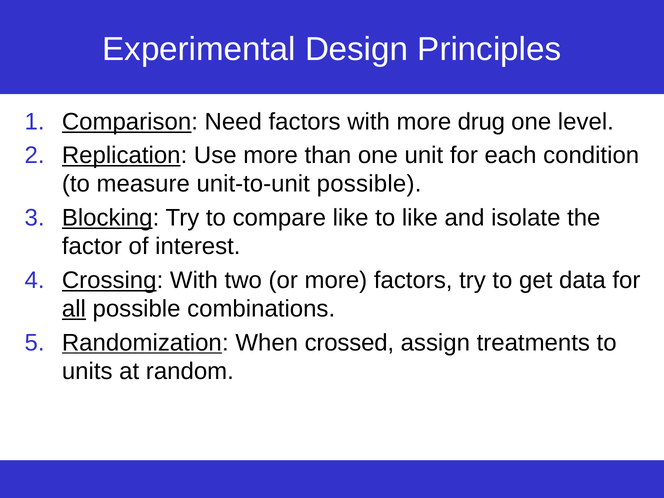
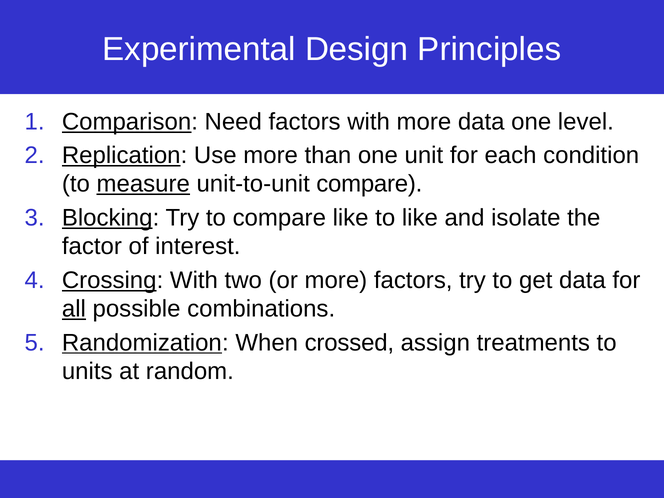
more drug: drug -> data
measure underline: none -> present
unit-to-unit possible: possible -> compare
